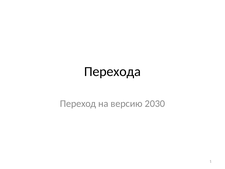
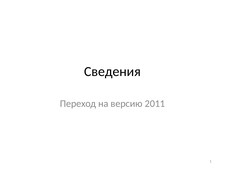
Перехода: Перехода -> Сведения
2030: 2030 -> 2011
